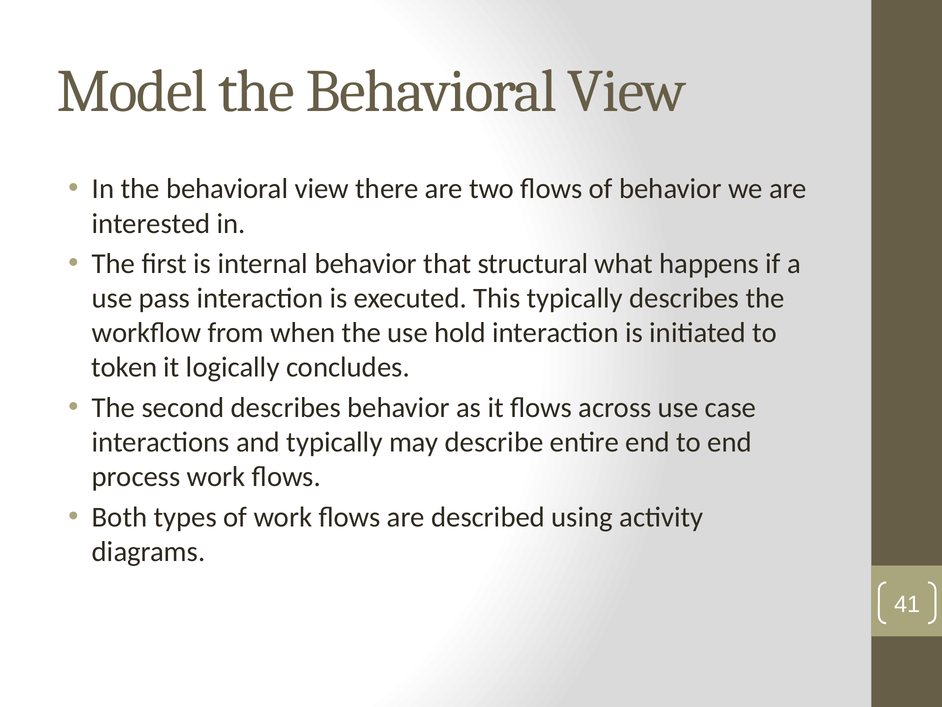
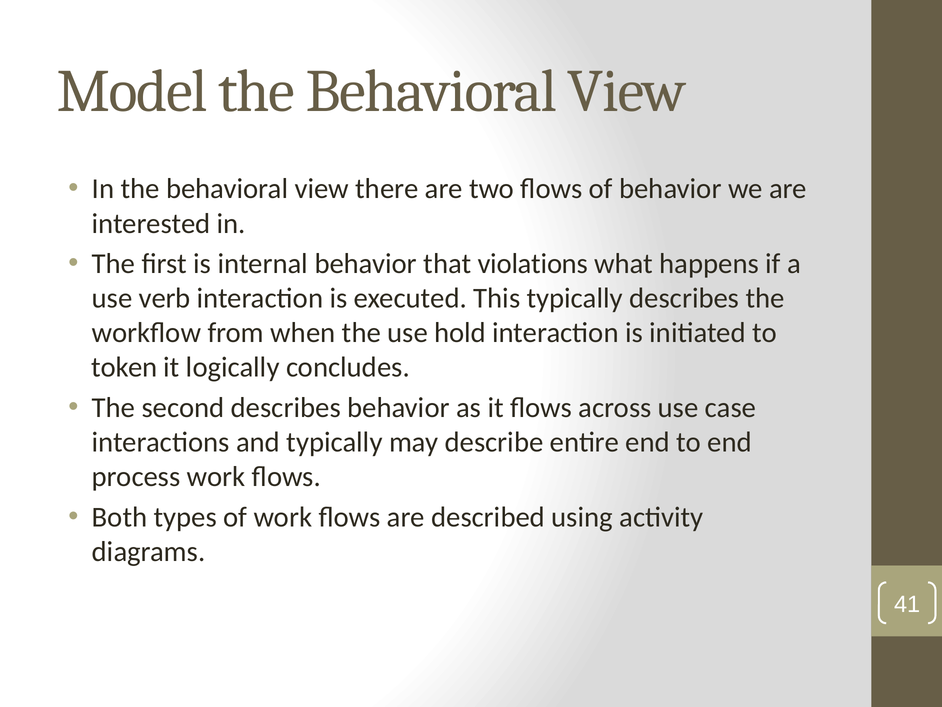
structural: structural -> violations
pass: pass -> verb
